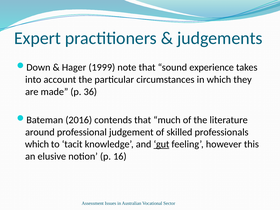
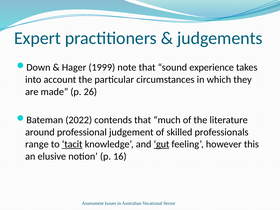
36: 36 -> 26
2016: 2016 -> 2022
which at (37, 144): which -> range
tacit underline: none -> present
